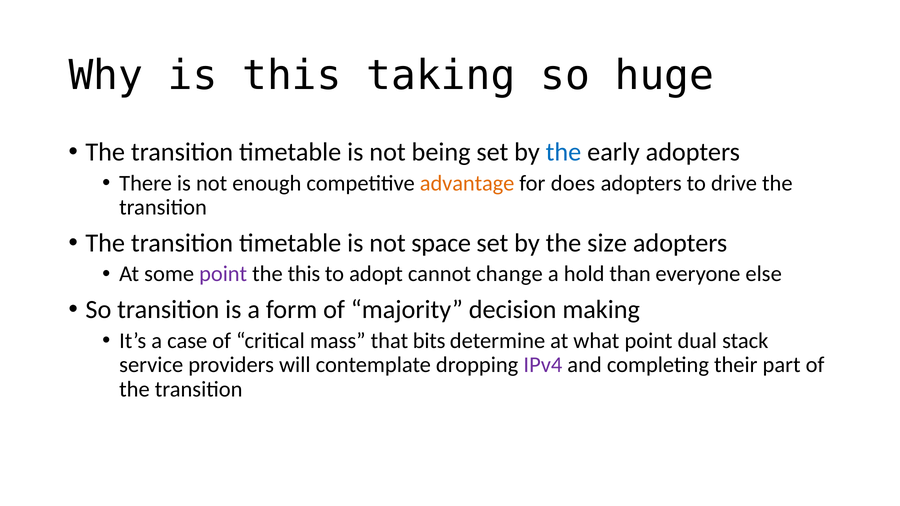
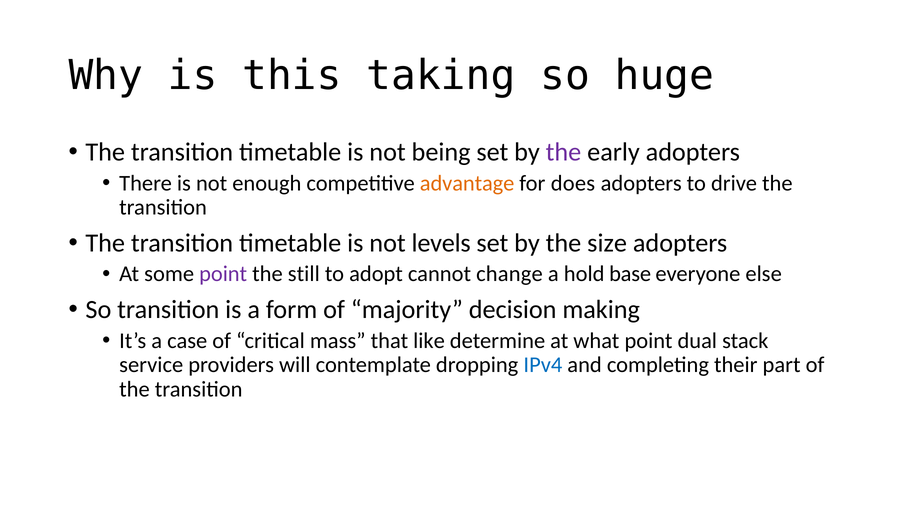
the at (564, 152) colour: blue -> purple
space: space -> levels
the this: this -> still
than: than -> base
bits: bits -> like
IPv4 colour: purple -> blue
